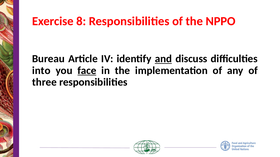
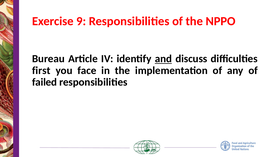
8: 8 -> 9
into: into -> first
face underline: present -> none
three: three -> failed
